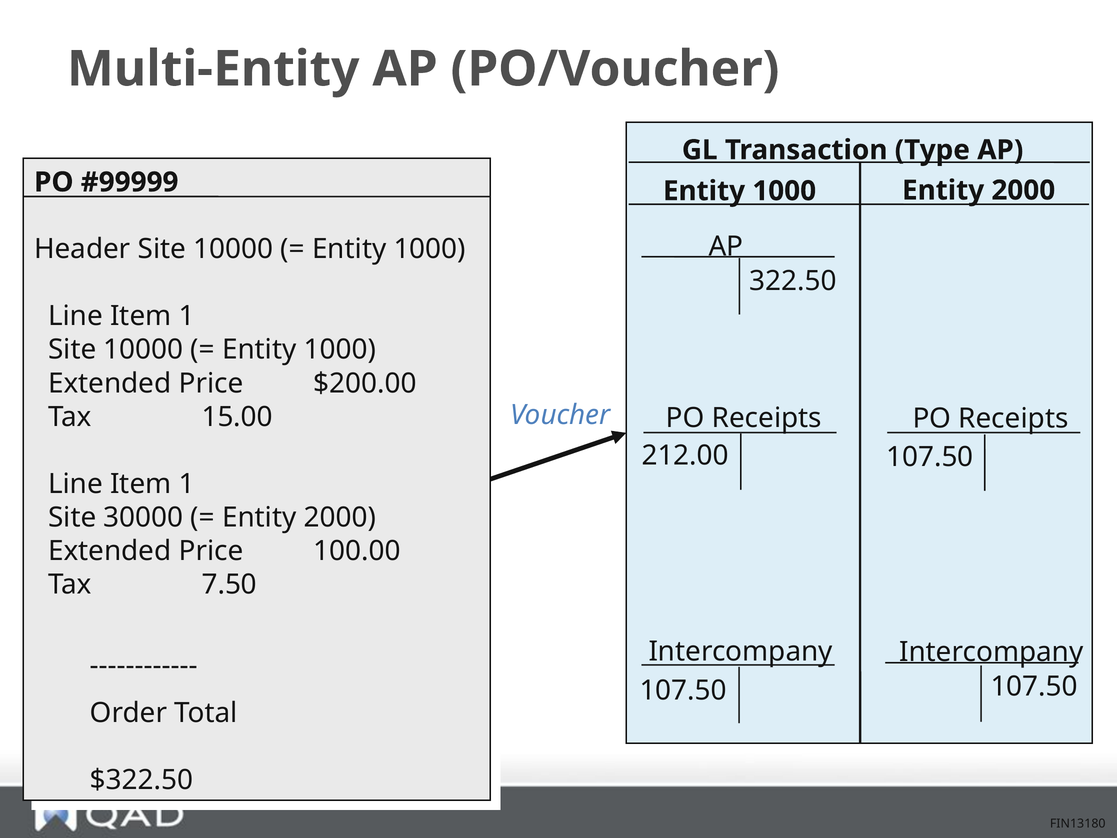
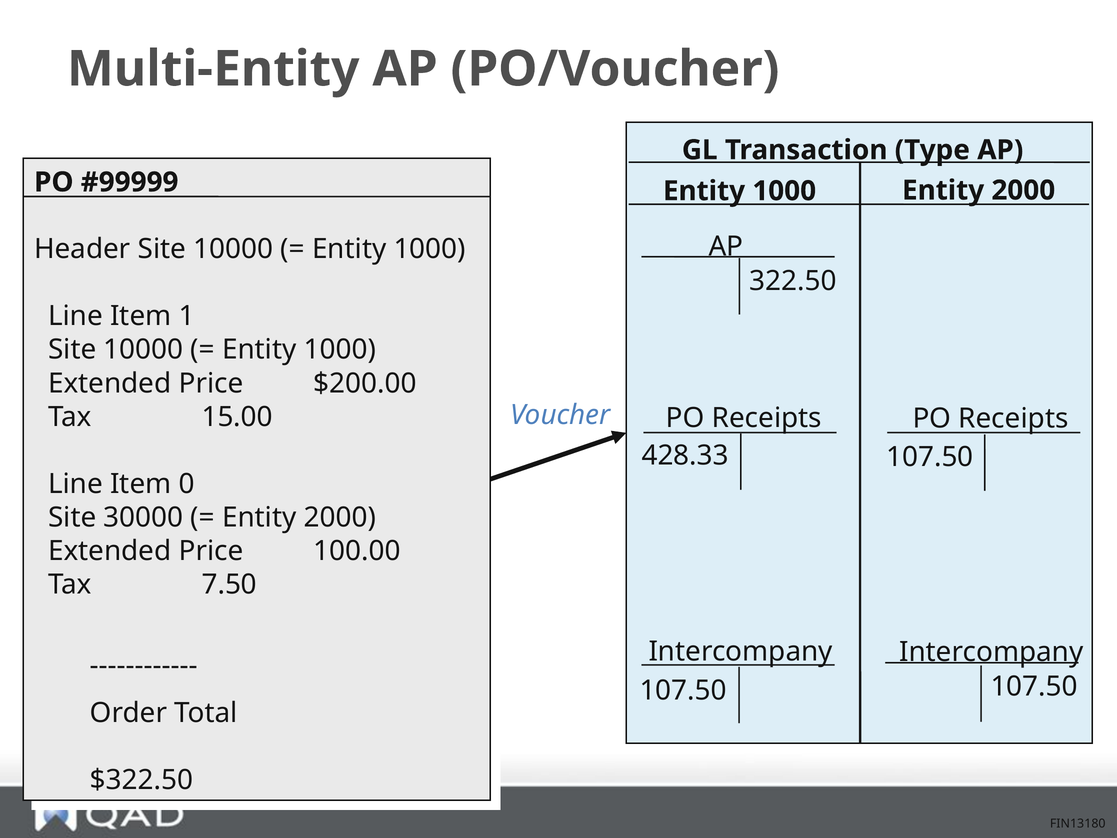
212.00: 212.00 -> 428.33
1 at (187, 484): 1 -> 0
